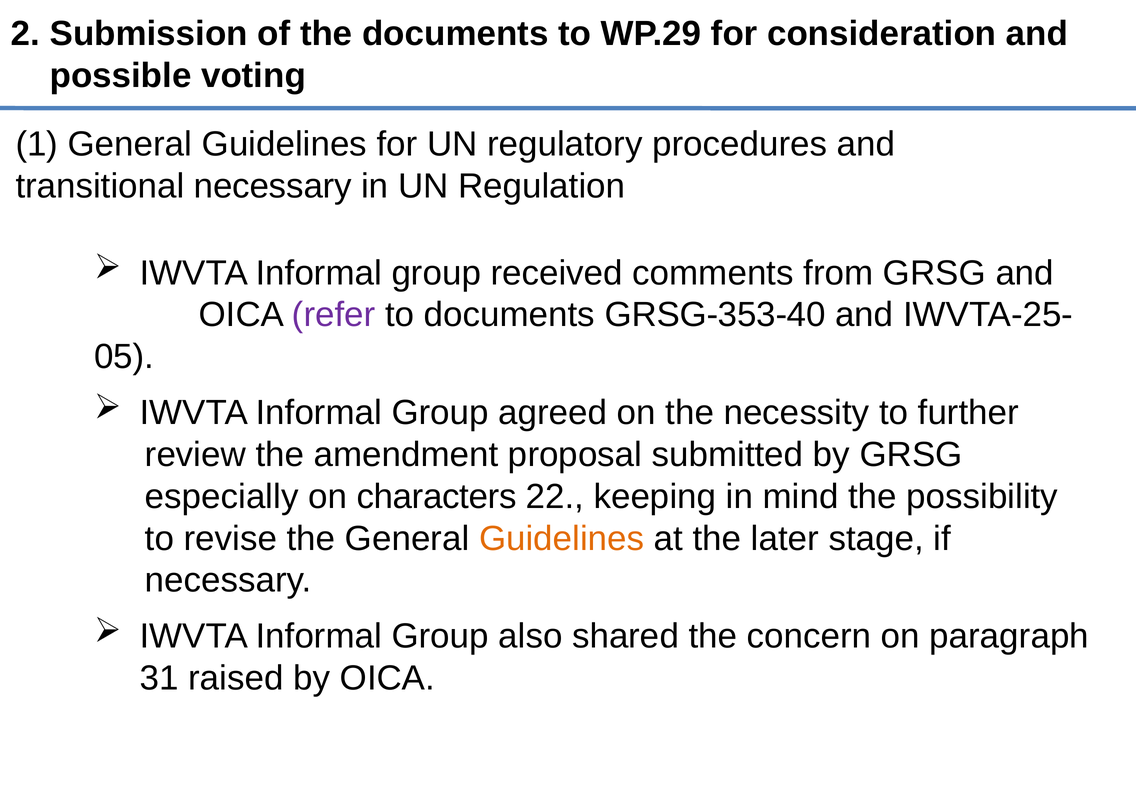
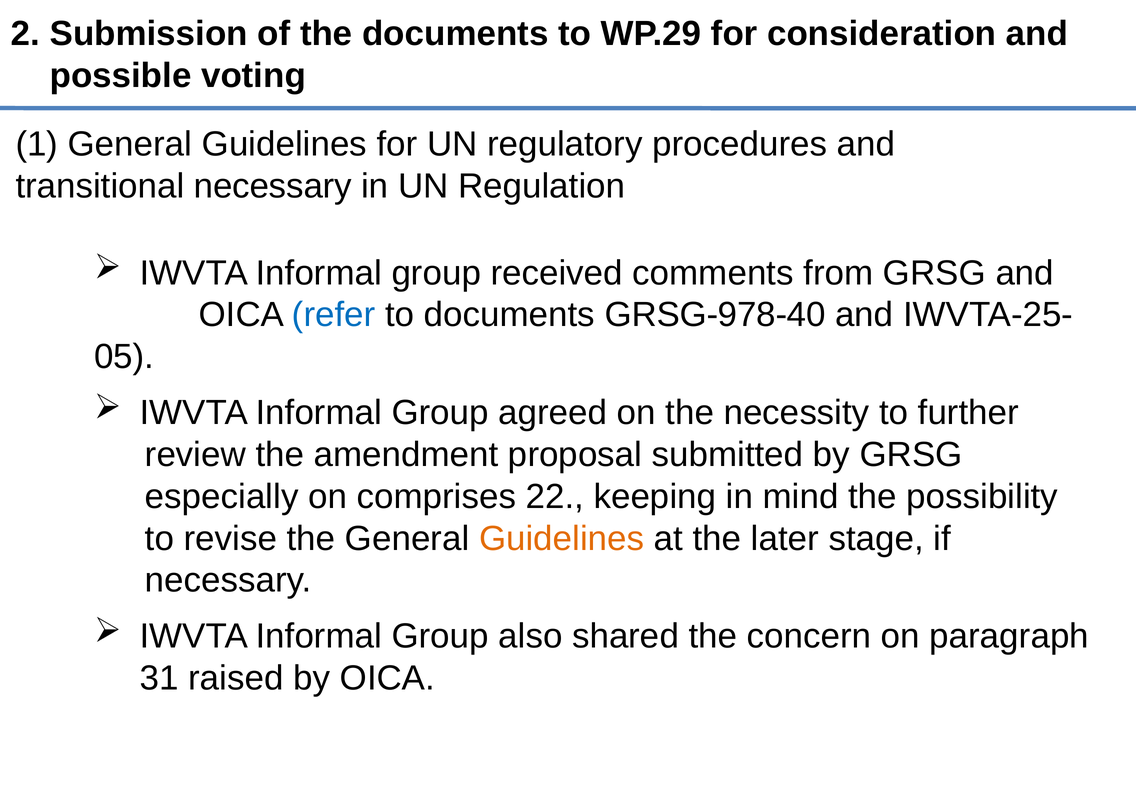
refer colour: purple -> blue
GRSG-353-40: GRSG-353-40 -> GRSG-978-40
characters: characters -> comprises
